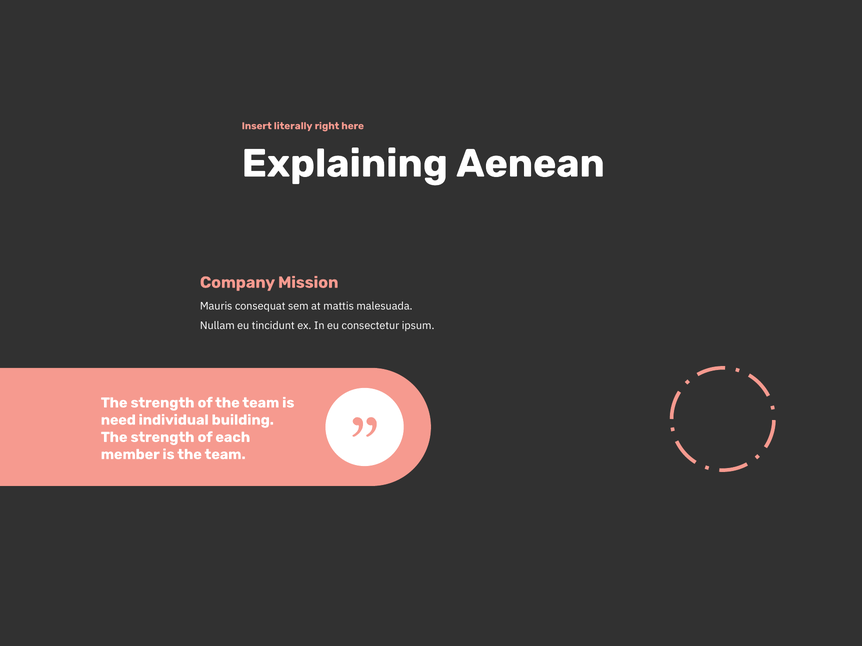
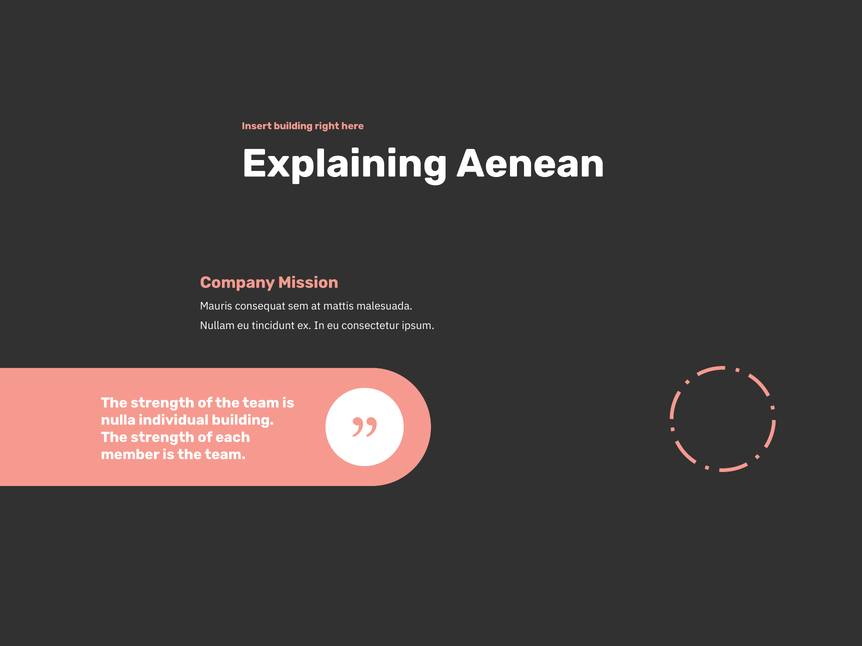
Insert literally: literally -> building
need: need -> nulla
